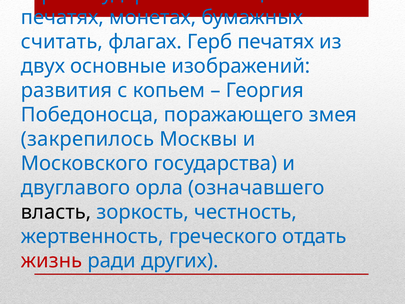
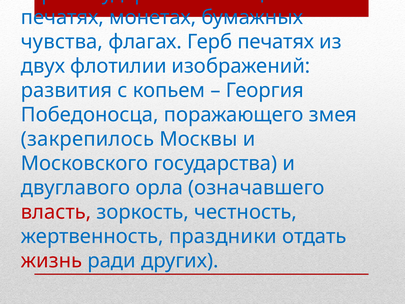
считать: считать -> чувства
основные: основные -> флотилии
власть colour: black -> red
греческого: греческого -> праздники
